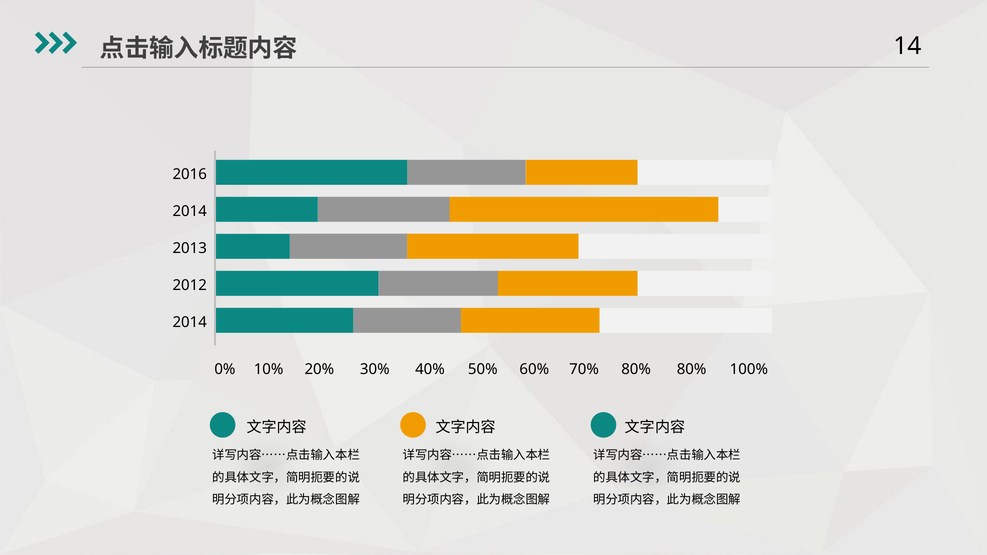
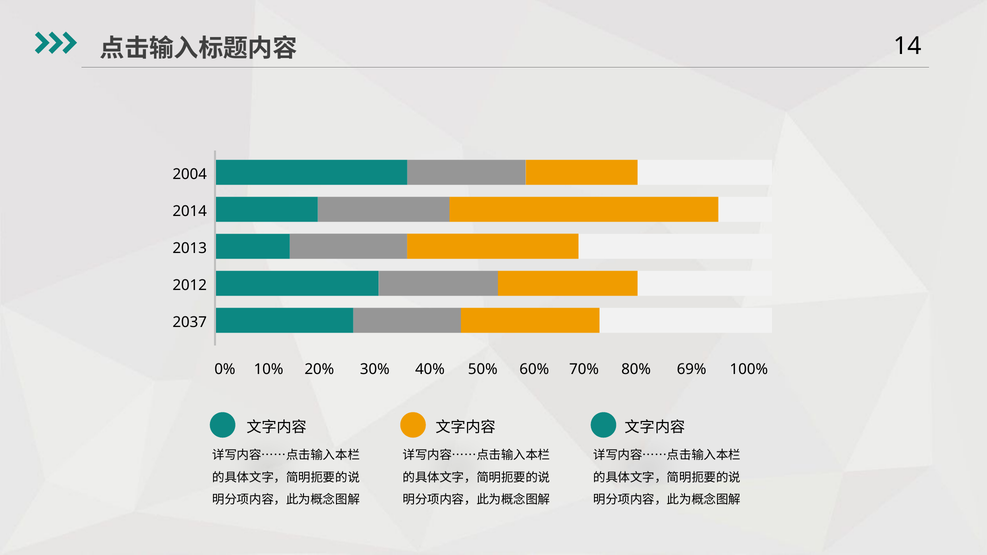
2016: 2016 -> 2004
2014 at (190, 323): 2014 -> 2037
80% 80%: 80% -> 69%
